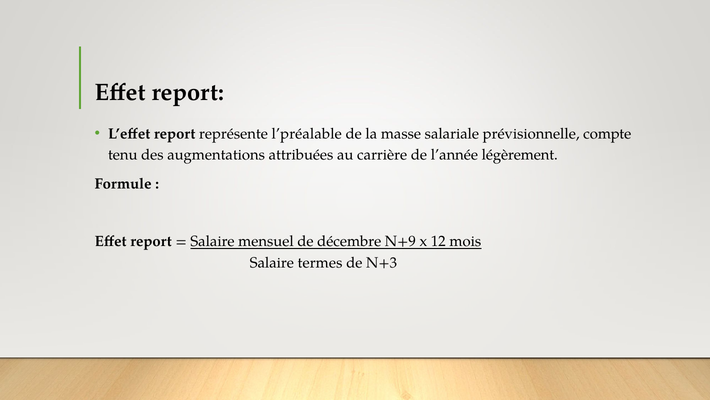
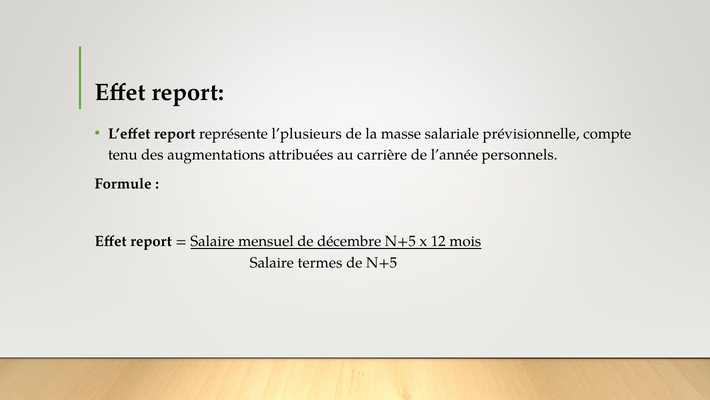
l’préalable: l’préalable -> l’plusieurs
légèrement: légèrement -> personnels
décembre N+9: N+9 -> N+5
de N+3: N+3 -> N+5
